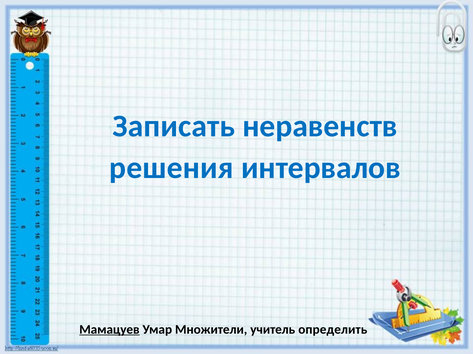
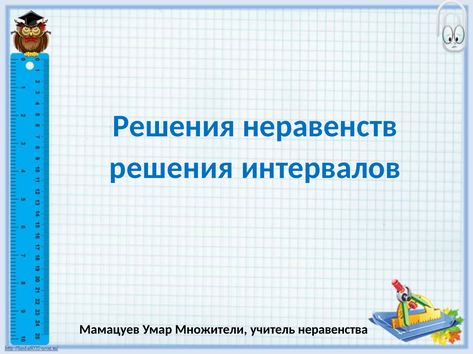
Записать at (174, 126): Записать -> Решения
Мамацуев underline: present -> none
определить: определить -> неравенства
